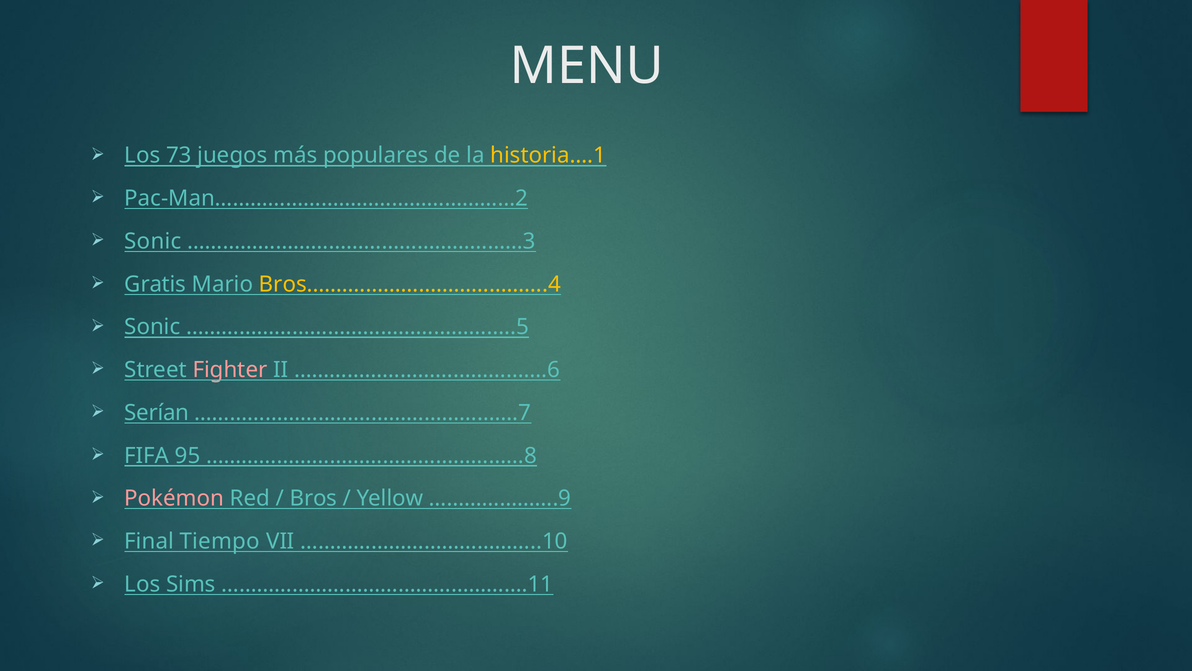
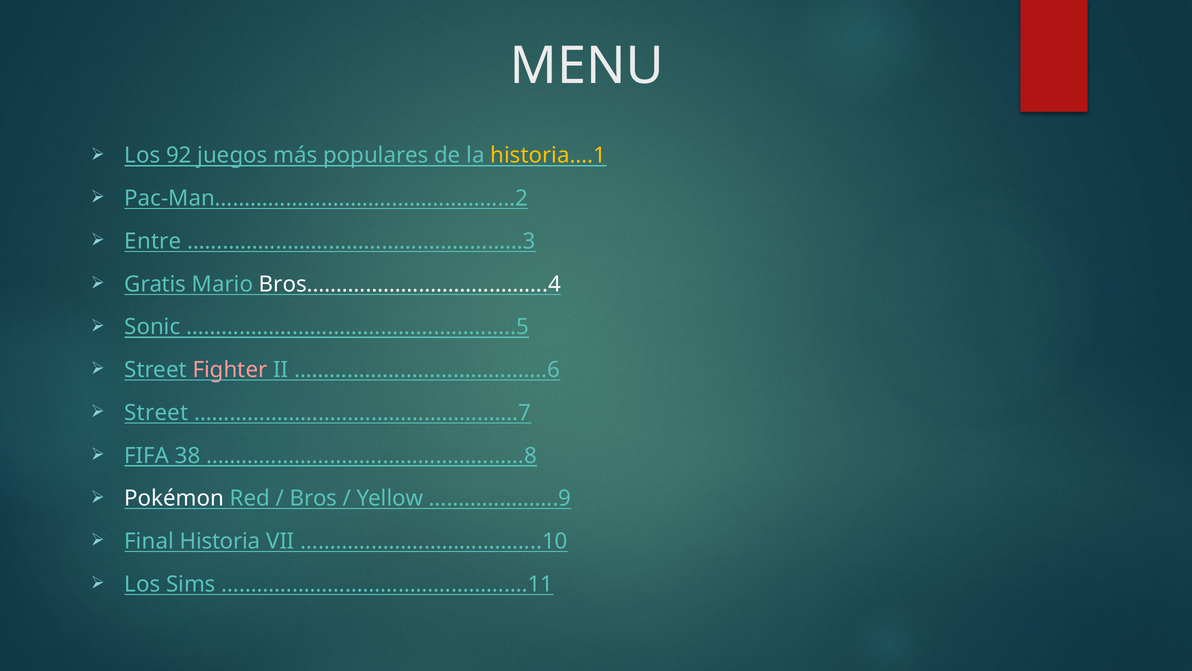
73: 73 -> 92
Sonic at (153, 241): Sonic -> Entre
Bros.………………………………….4 colour: yellow -> white
Serían at (157, 412): Serían -> Street
95: 95 -> 38
Pokémon colour: pink -> white
Tiempo: Tiempo -> Historia
